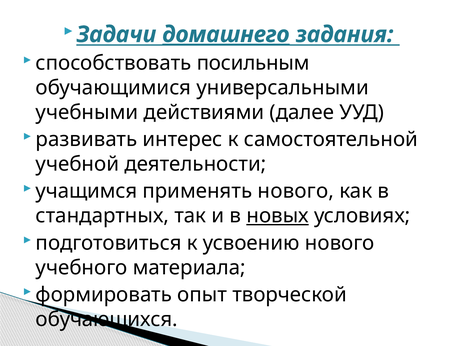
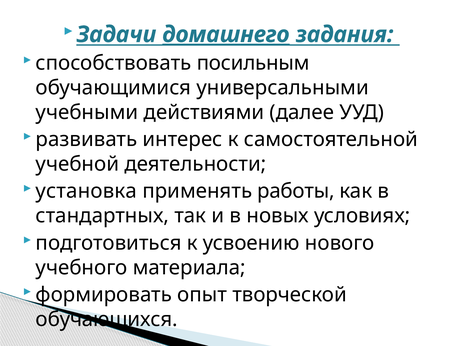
учащимся: учащимся -> установка
применять нового: нового -> работы
новых underline: present -> none
